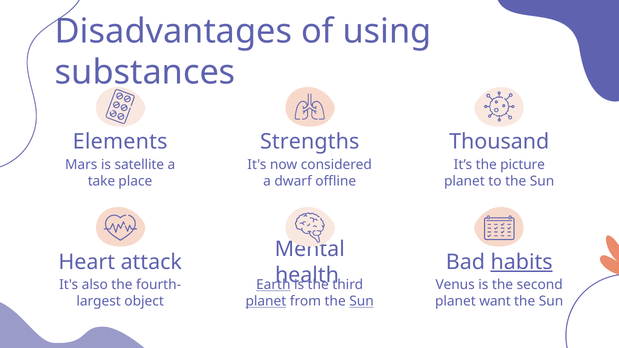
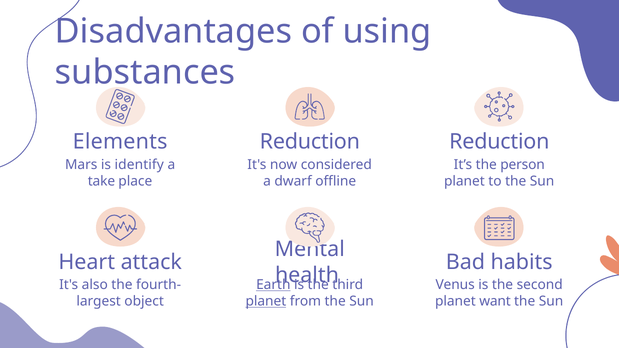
Strengths at (310, 142): Strengths -> Reduction
Thousand at (499, 142): Thousand -> Reduction
satellite: satellite -> identify
picture: picture -> person
habits underline: present -> none
Sun at (362, 301) underline: present -> none
